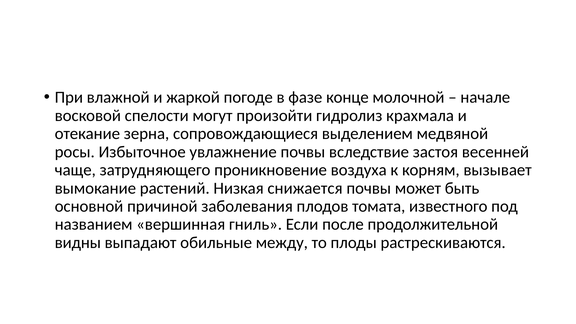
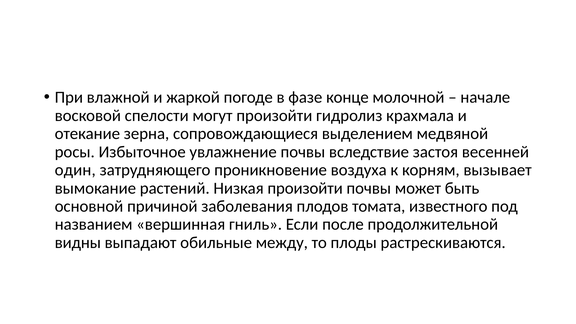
чаще: чаще -> один
Низкая снижается: снижается -> произойти
